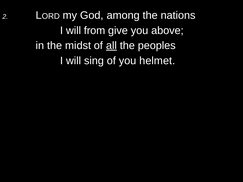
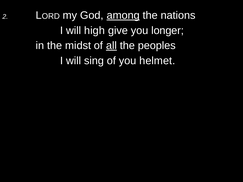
among underline: none -> present
from: from -> high
above: above -> longer
